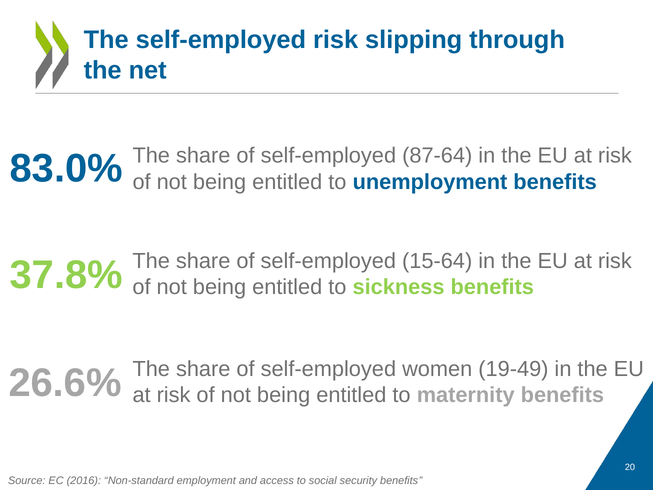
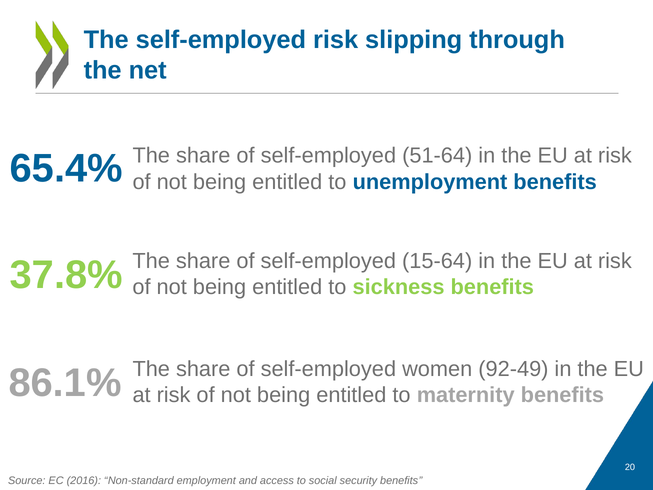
83.0%: 83.0% -> 65.4%
87-64: 87-64 -> 51-64
26.6%: 26.6% -> 86.1%
19-49: 19-49 -> 92-49
